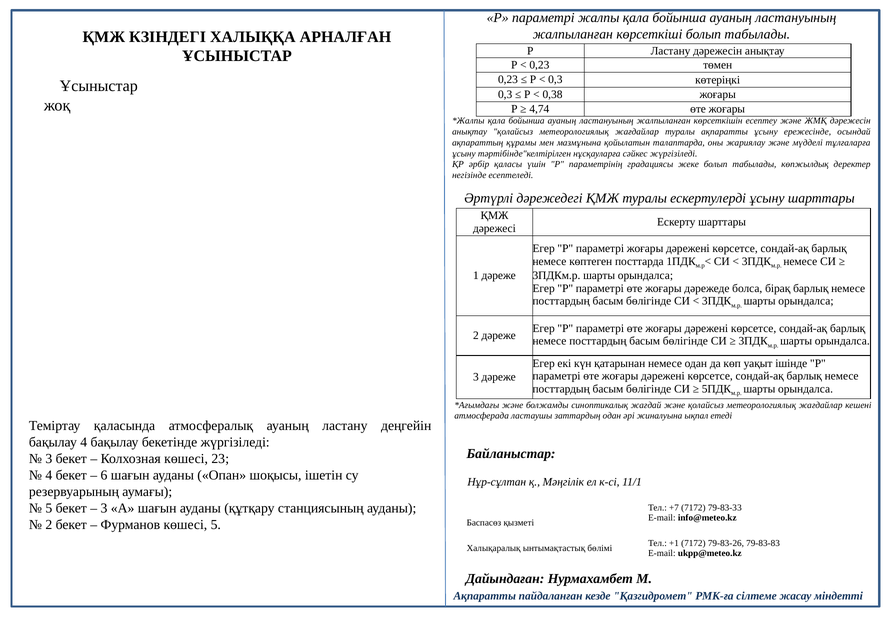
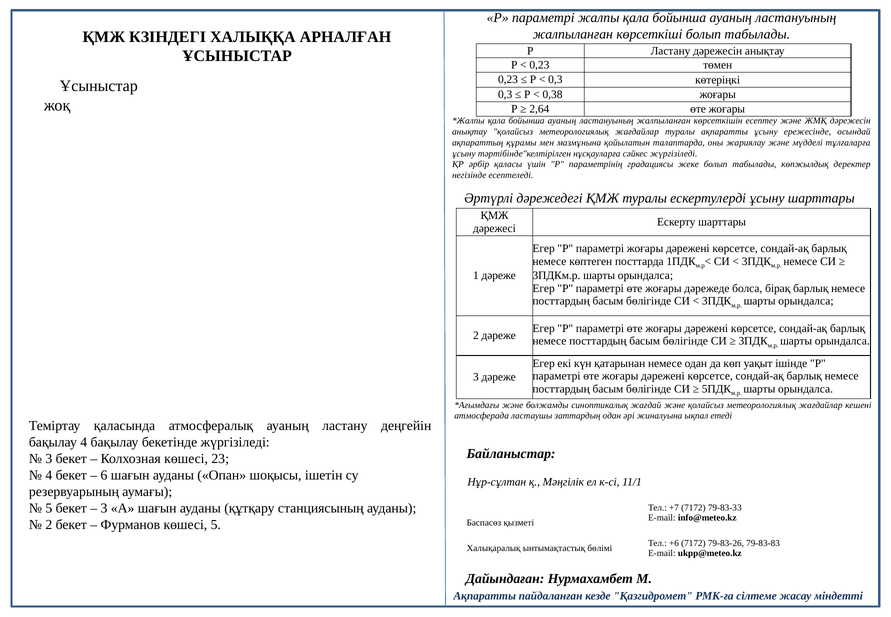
4,74: 4,74 -> 2,64
+1: +1 -> +6
